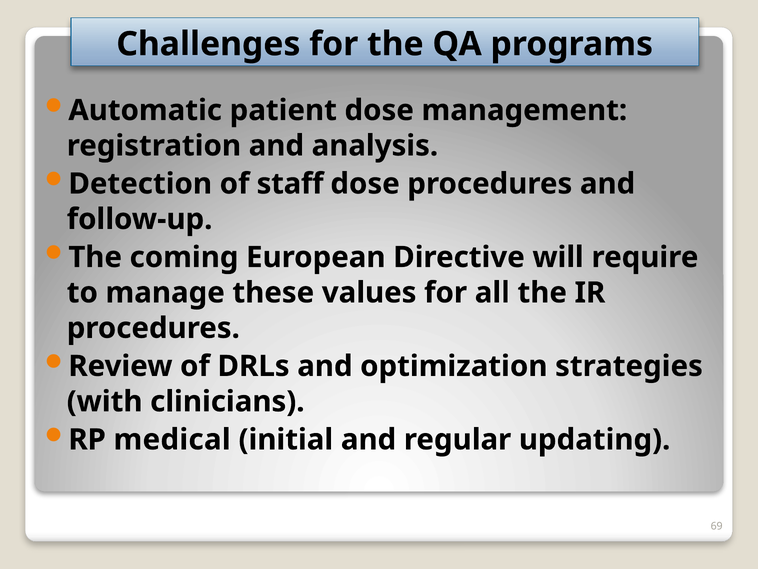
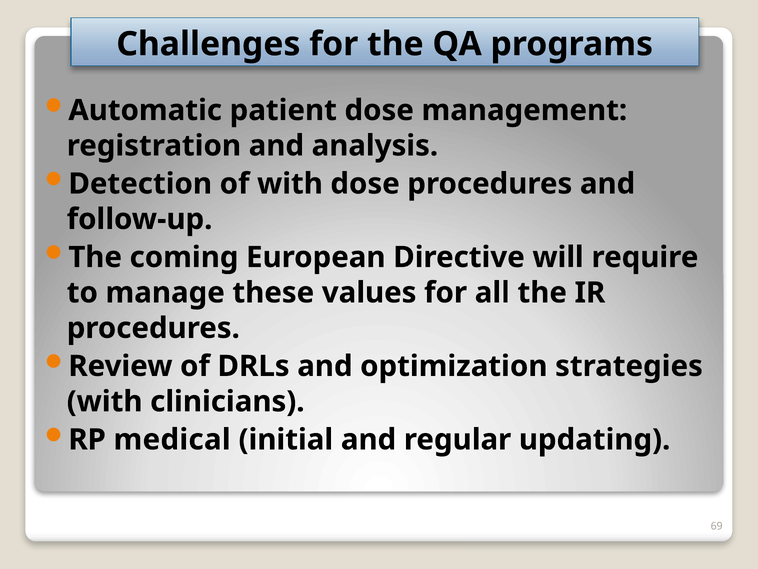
of staff: staff -> with
